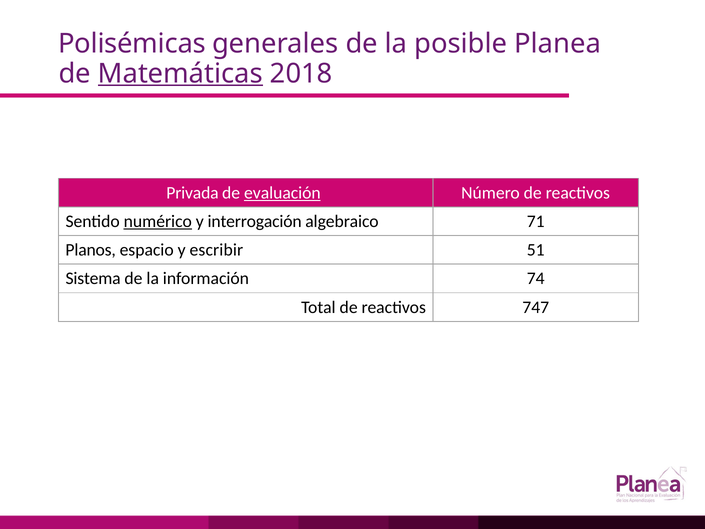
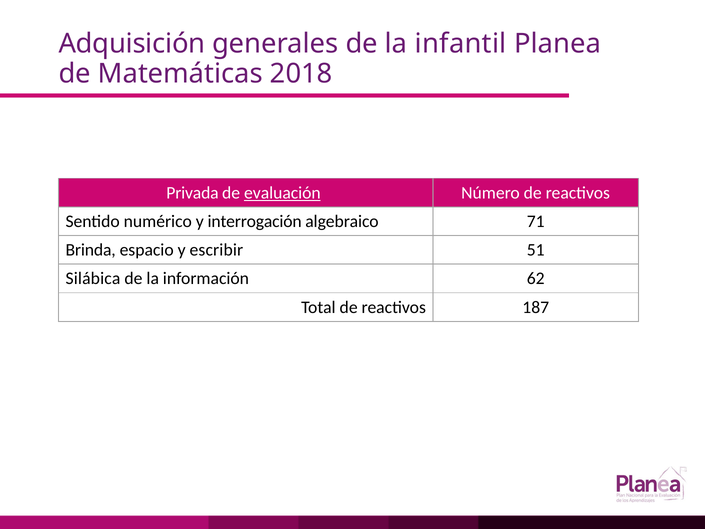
Polisémicas: Polisémicas -> Adquisición
posible: posible -> infantil
Matemáticas underline: present -> none
numérico underline: present -> none
Planos: Planos -> Brinda
Sistema: Sistema -> Silábica
74: 74 -> 62
747: 747 -> 187
